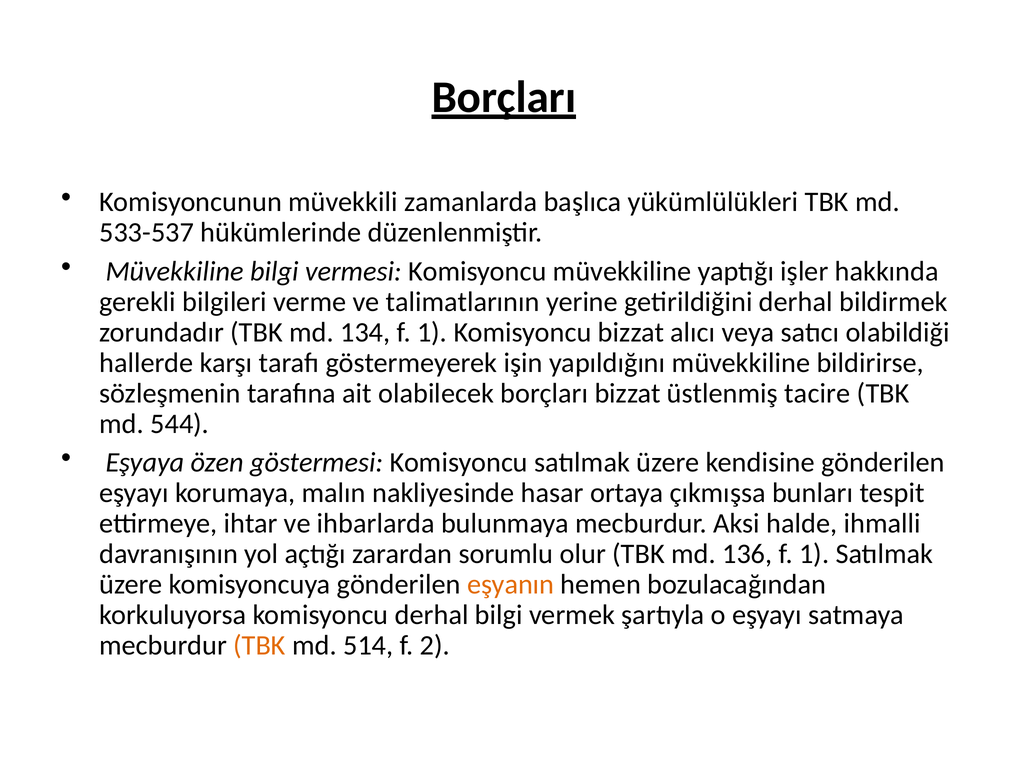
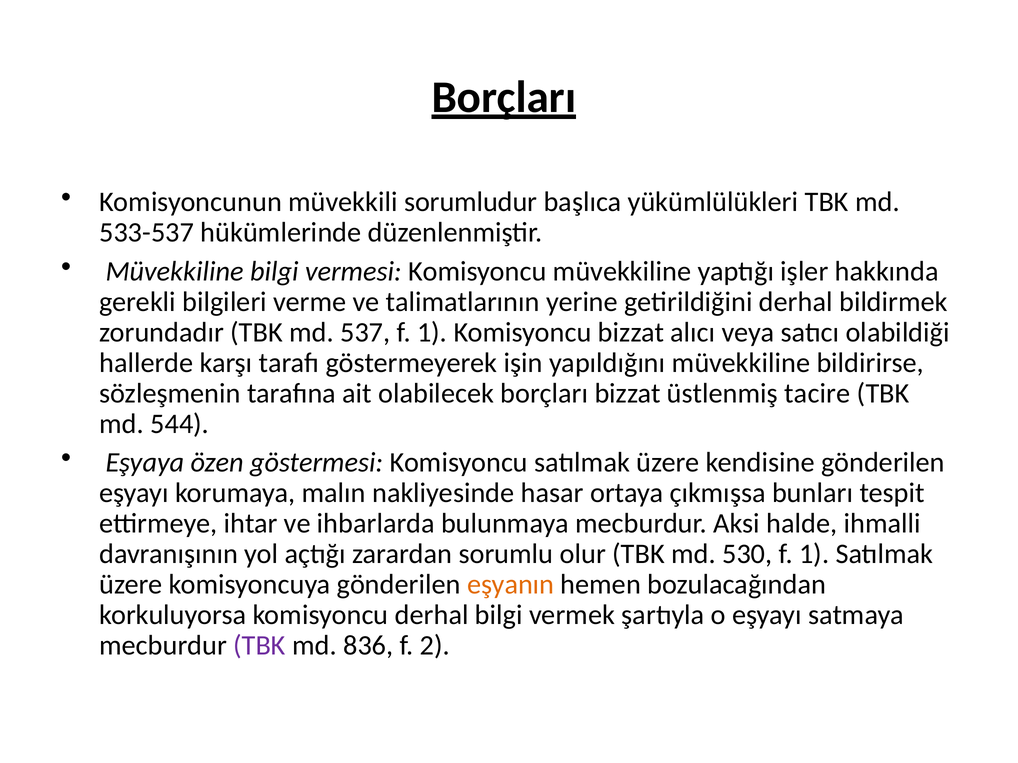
zamanlarda: zamanlarda -> sorumludur
134: 134 -> 537
136: 136 -> 530
TBK at (259, 646) colour: orange -> purple
514: 514 -> 836
